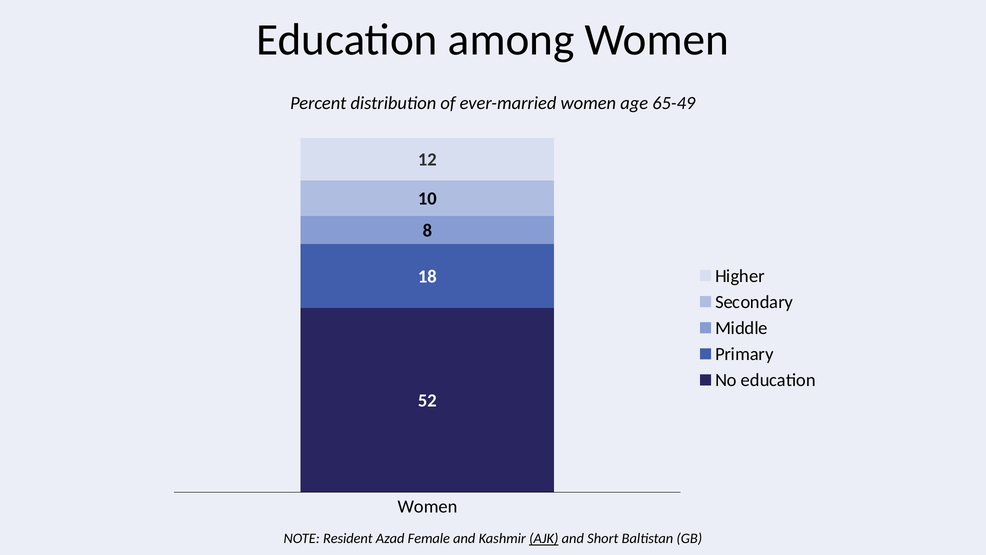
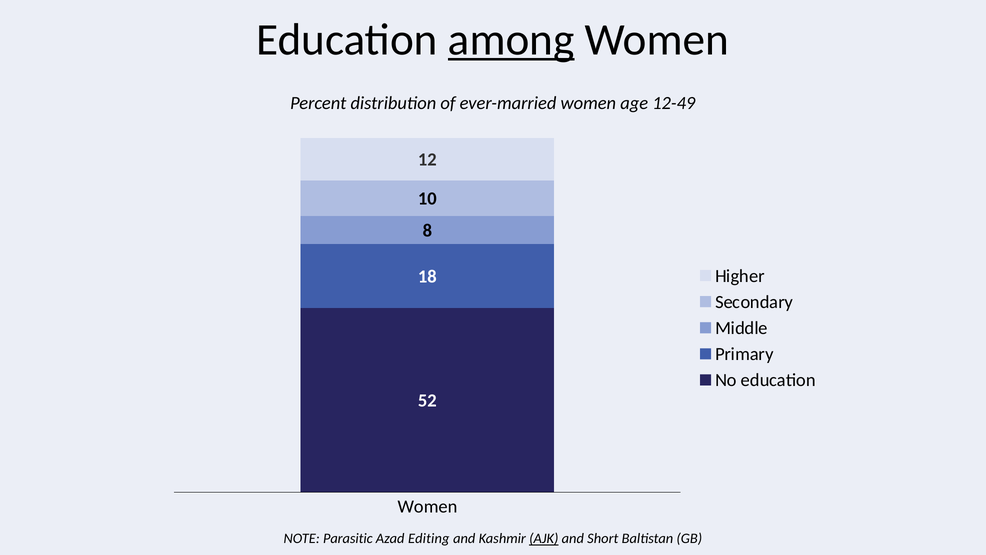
among underline: none -> present
65-49: 65-49 -> 12-49
Resident: Resident -> Parasitic
Female: Female -> Editing
